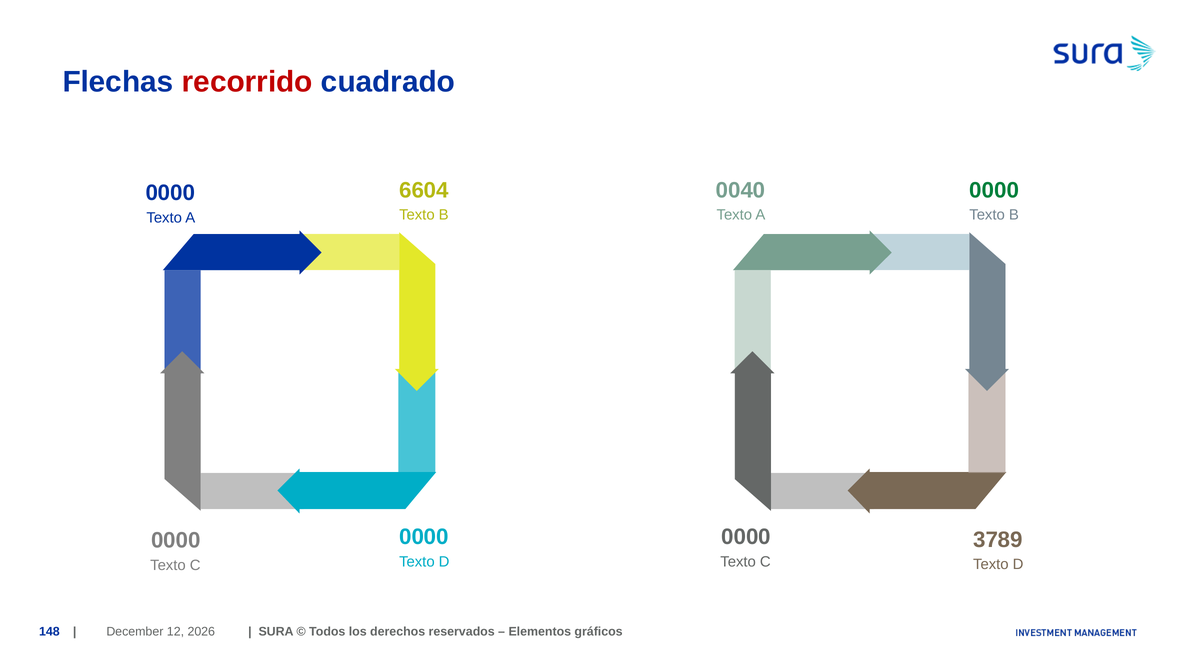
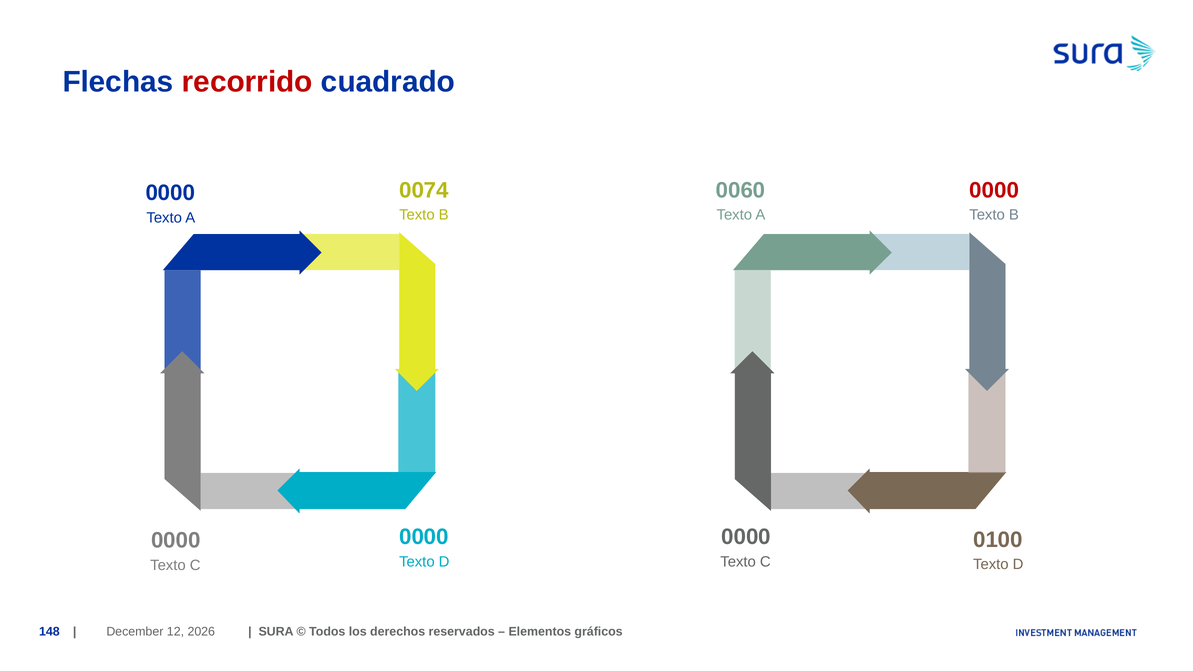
6604: 6604 -> 0074
0040: 0040 -> 0060
0000 at (994, 190) colour: green -> red
3789: 3789 -> 0100
